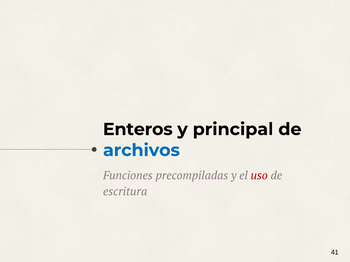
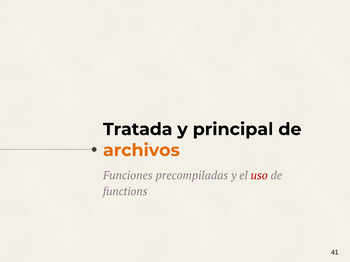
Enteros: Enteros -> Tratada
archivos colour: blue -> orange
escritura: escritura -> functions
